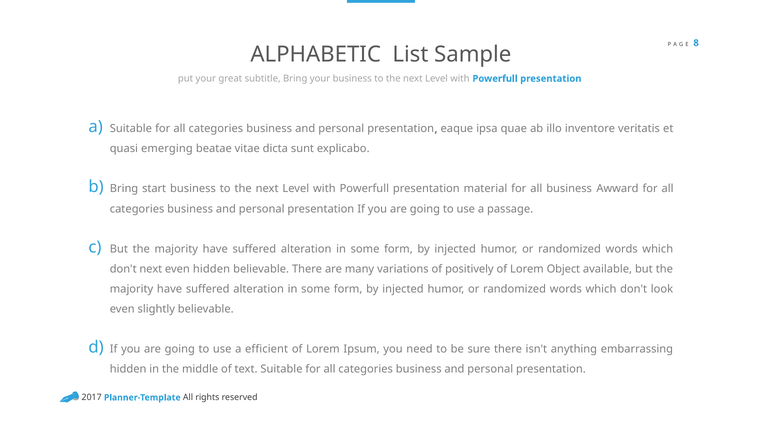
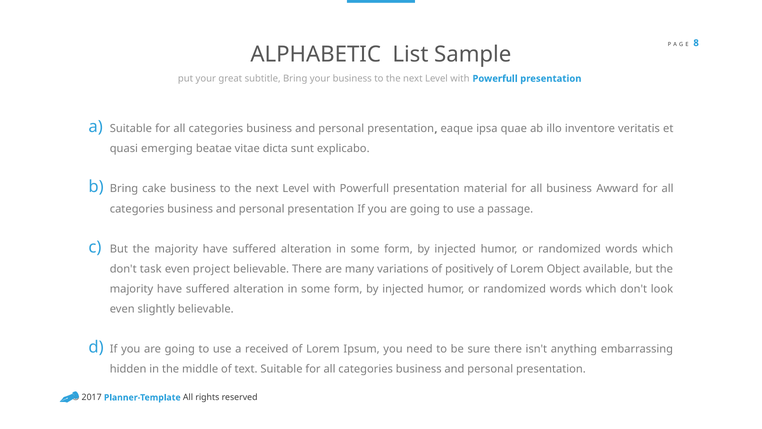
start: start -> cake
don't next: next -> task
even hidden: hidden -> project
efficient: efficient -> received
